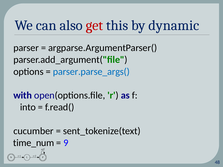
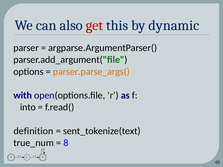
parser.parse_args( colour: blue -> orange
cucumber: cucumber -> definition
time_num: time_num -> true_num
9: 9 -> 8
